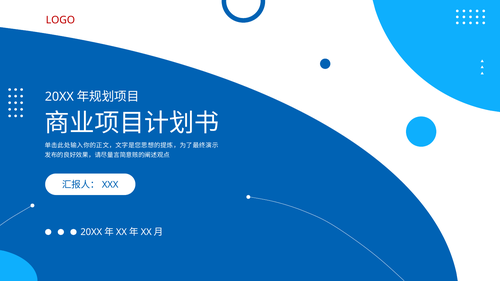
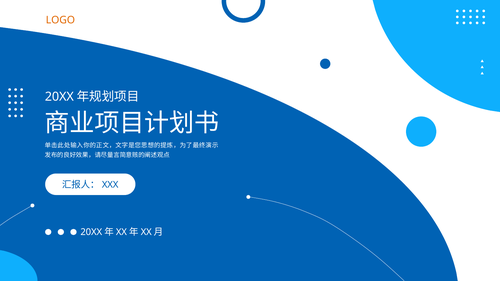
LOGO colour: red -> orange
